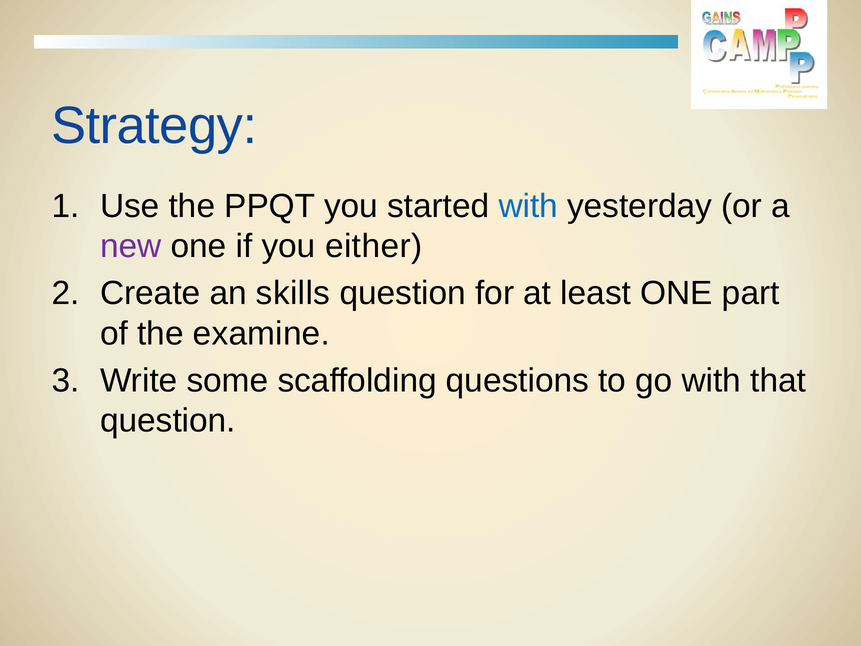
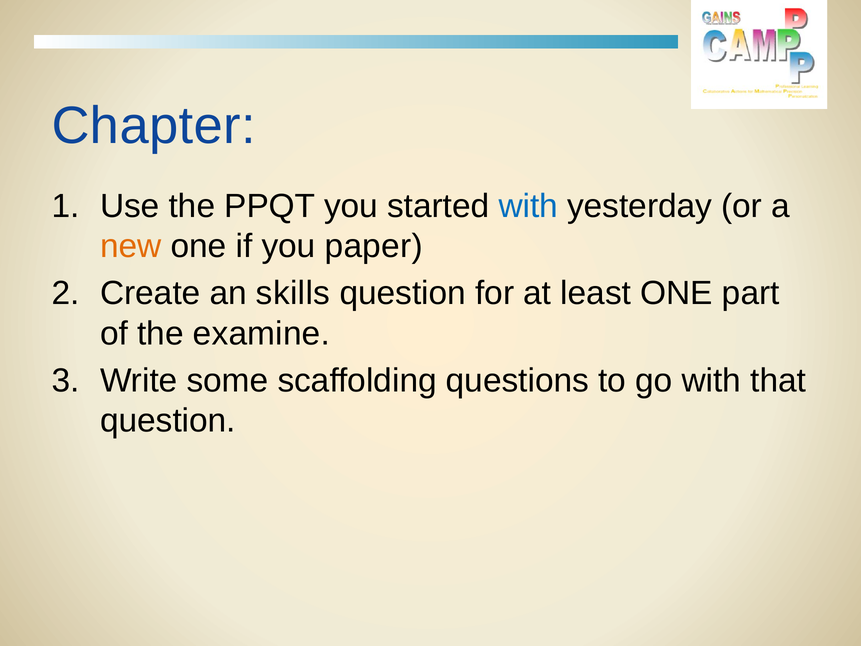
Strategy: Strategy -> Chapter
new colour: purple -> orange
either: either -> paper
